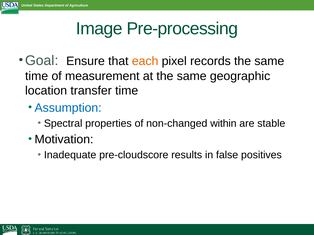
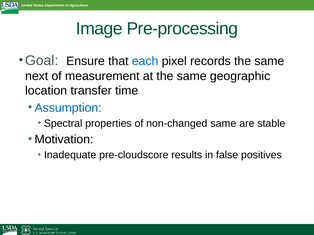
each colour: orange -> blue
time at (37, 76): time -> next
non-changed within: within -> same
